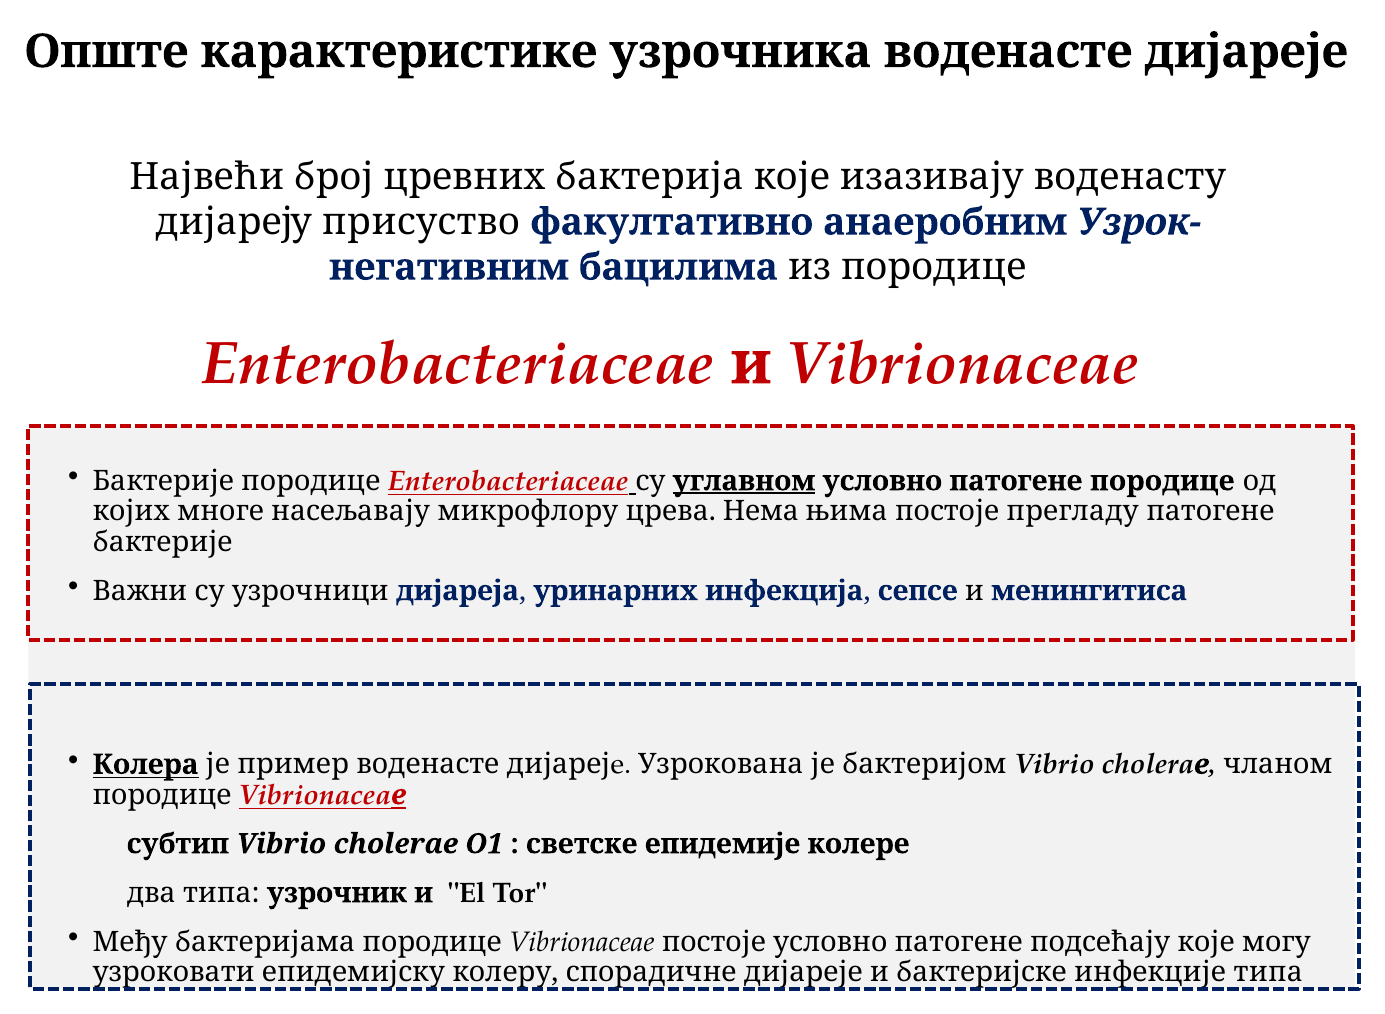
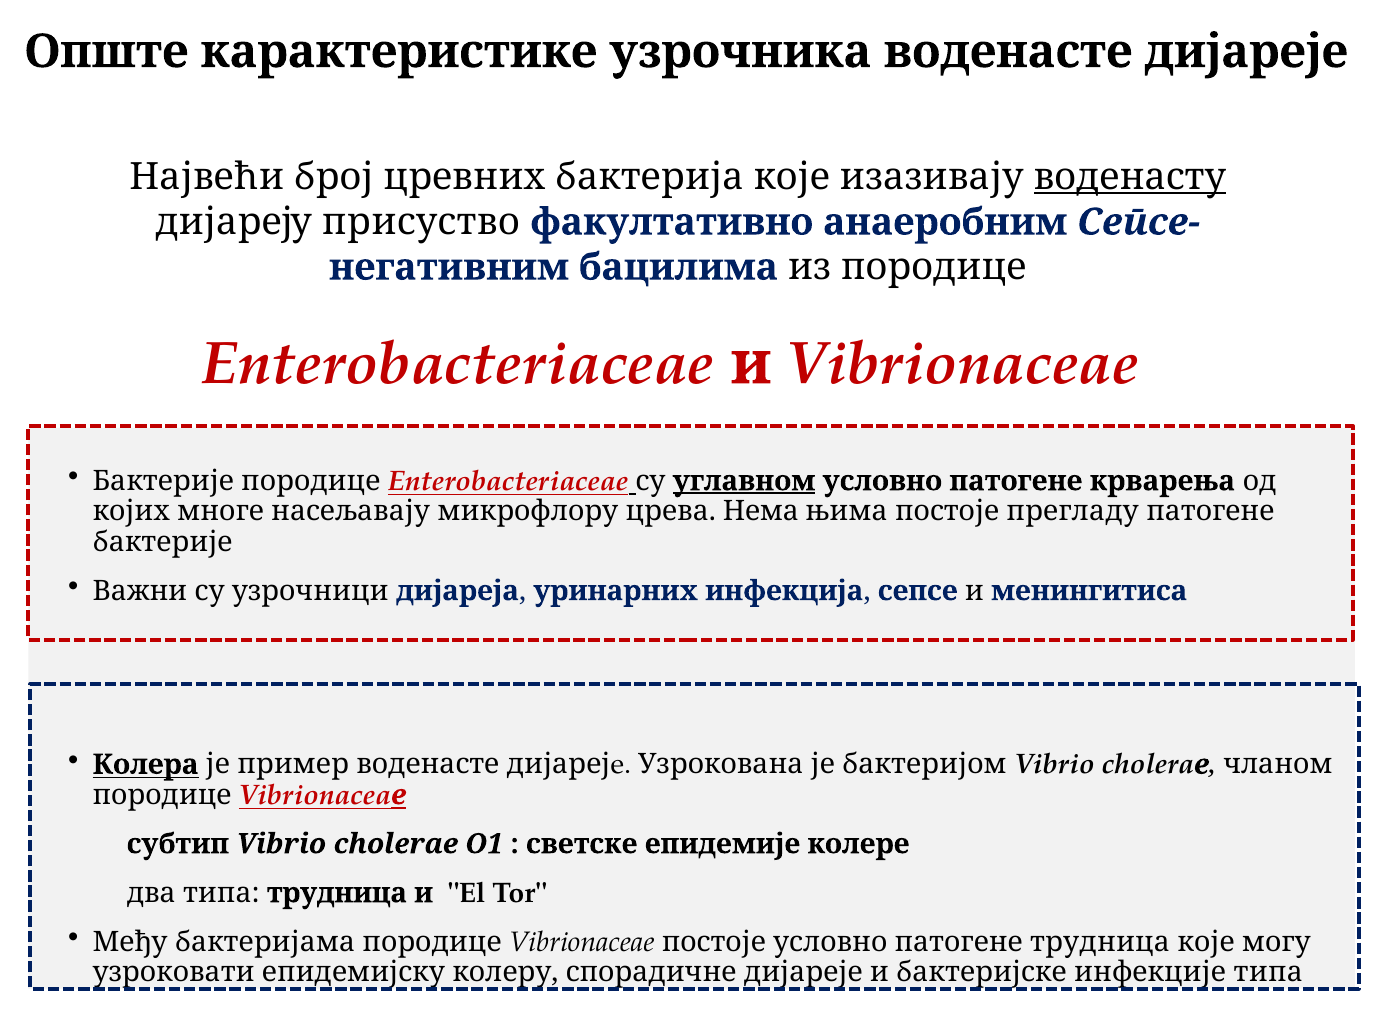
воденасту underline: none -> present
Узрок-: Узрок- -> Сепсе-
патогене породице: породице -> крварења
типа узрочник: узрочник -> трудница
патогене подсећају: подсећају -> трудница
